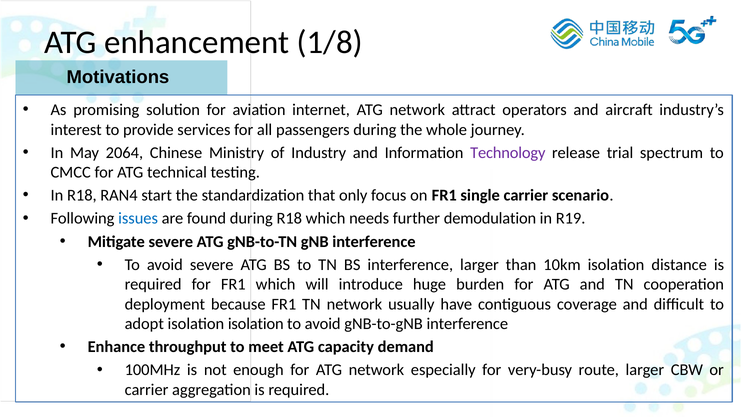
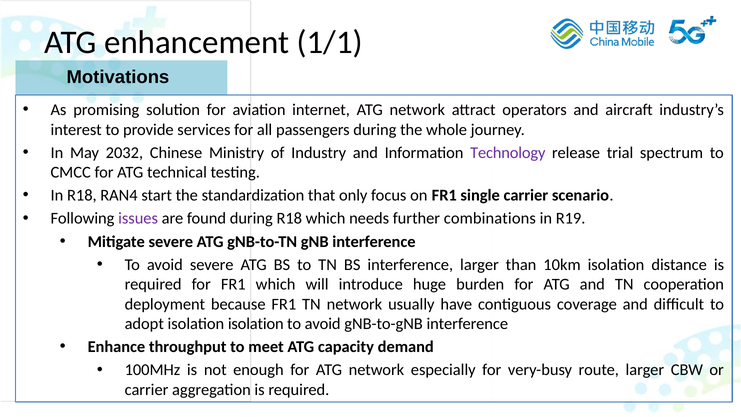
1/8: 1/8 -> 1/1
2064: 2064 -> 2032
issues colour: blue -> purple
demodulation: demodulation -> combinations
